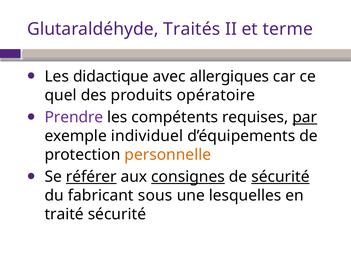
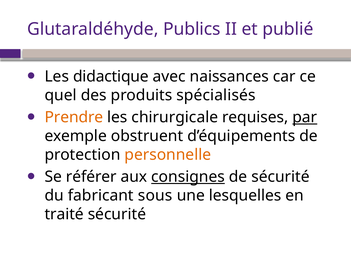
Traités: Traités -> Publics
terme: terme -> publié
allergiques: allergiques -> naissances
opératoire: opératoire -> spécialisés
Prendre colour: purple -> orange
compétents: compétents -> chirurgicale
individuel: individuel -> obstruent
référer underline: present -> none
sécurité at (280, 177) underline: present -> none
